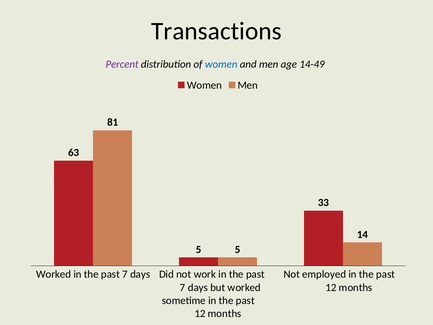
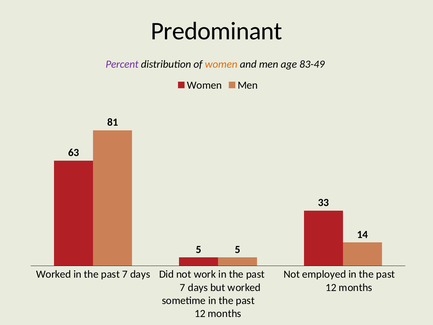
Transactions: Transactions -> Predominant
women at (221, 64) colour: blue -> orange
14-49: 14-49 -> 83-49
